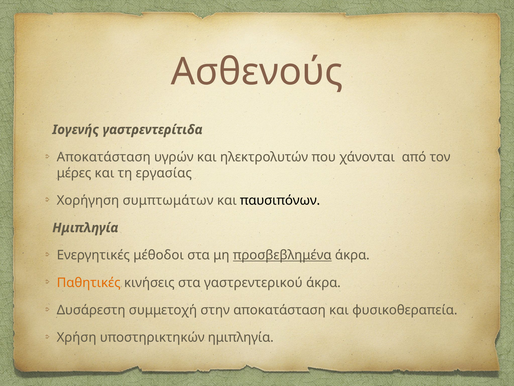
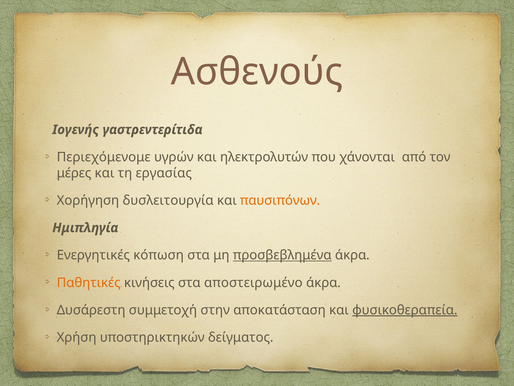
Αποκατάσταση at (104, 157): Αποκατάσταση -> Περιεχόμενομε
συμπτωμάτων: συμπτωμάτων -> δυσλειτουργία
παυσιπόνων colour: black -> orange
μέθοδοι: μέθοδοι -> κόπωση
γαστρεντερικού: γαστρεντερικού -> αποστειρωμένο
φυσικοθεραπεία underline: none -> present
υποστηρικτηκών ημιπληγία: ημιπληγία -> δείγματος
